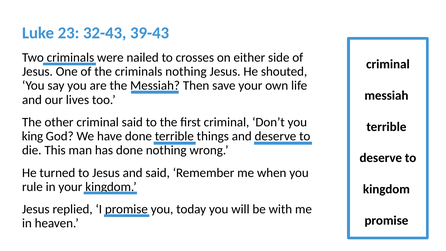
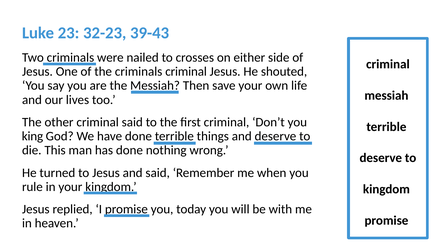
32-43: 32-43 -> 32-23
criminals nothing: nothing -> criminal
